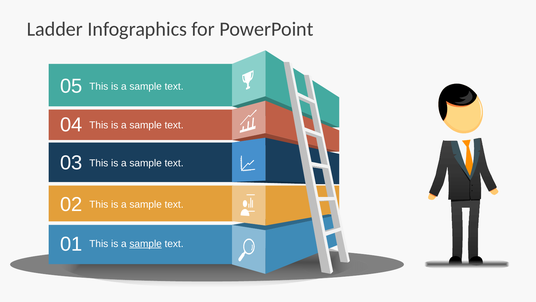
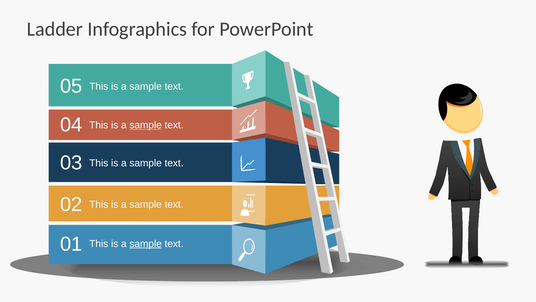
sample at (146, 125) underline: none -> present
